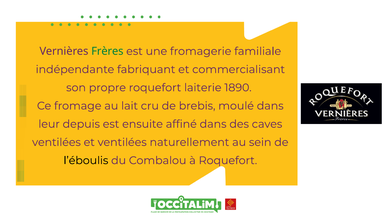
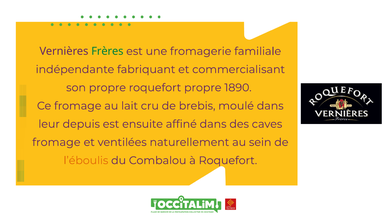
roquefort laiterie: laiterie -> propre
ventilées at (56, 142): ventilées -> fromage
l’éboulis colour: black -> orange
